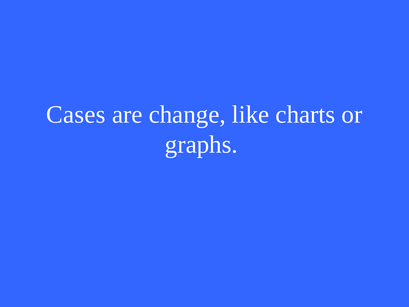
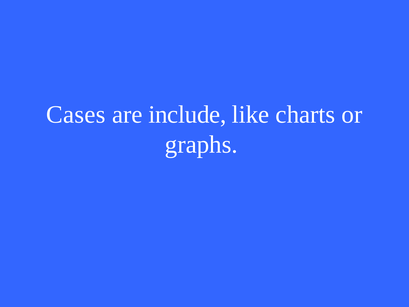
change: change -> include
